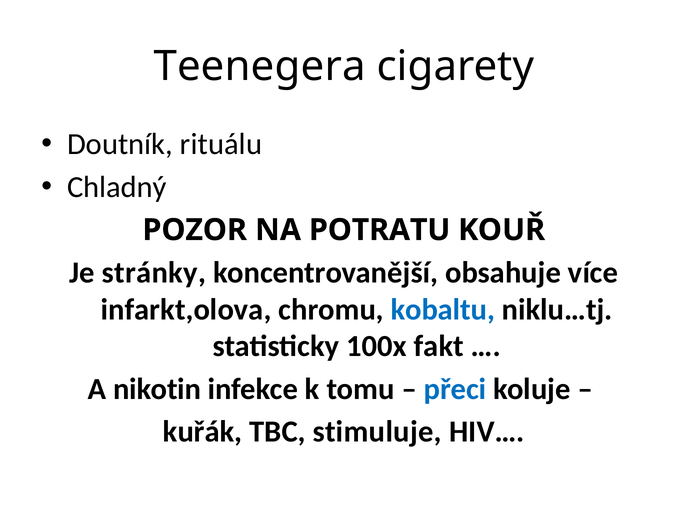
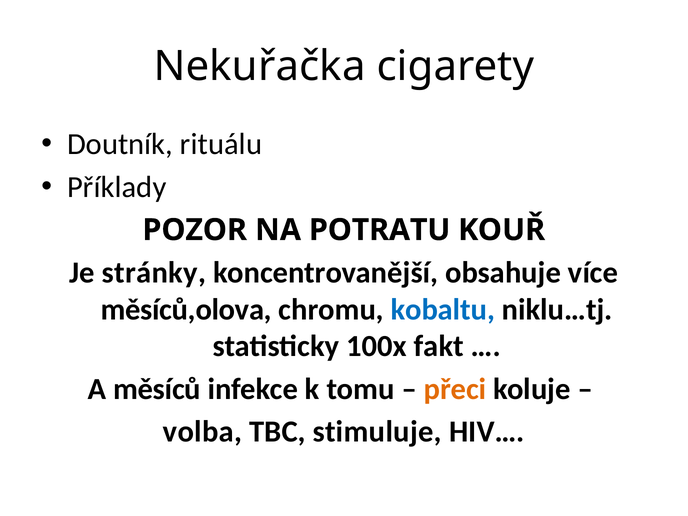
Teenegera: Teenegera -> Nekuřačka
Chladný: Chladný -> Příklady
infarkt,olova: infarkt,olova -> měsíců,olova
nikotin: nikotin -> měsíců
přeci colour: blue -> orange
kuřák: kuřák -> volba
